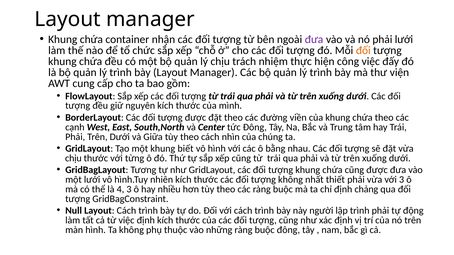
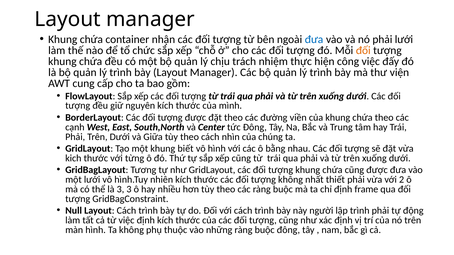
đưa at (314, 40) colour: purple -> blue
chịu at (73, 158): chịu -> kich
với 3: 3 -> 2
là 4: 4 -> 3
chảng: chảng -> frame
